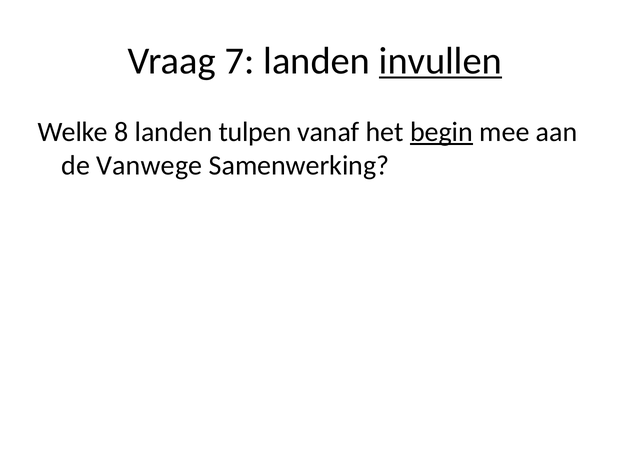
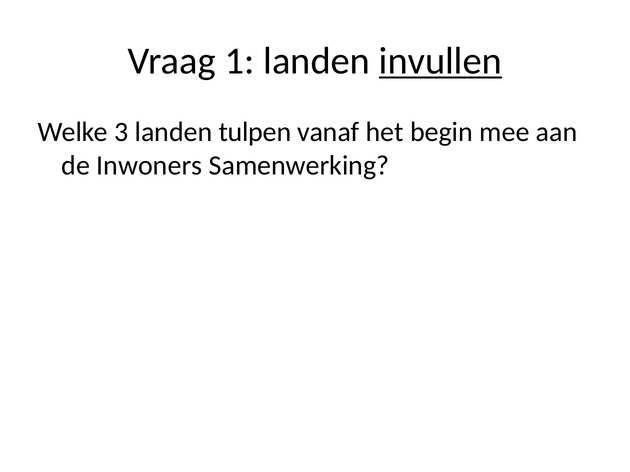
7: 7 -> 1
8: 8 -> 3
begin underline: present -> none
Vanwege: Vanwege -> Inwoners
